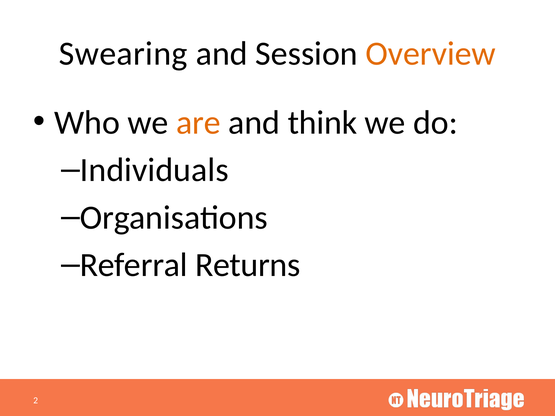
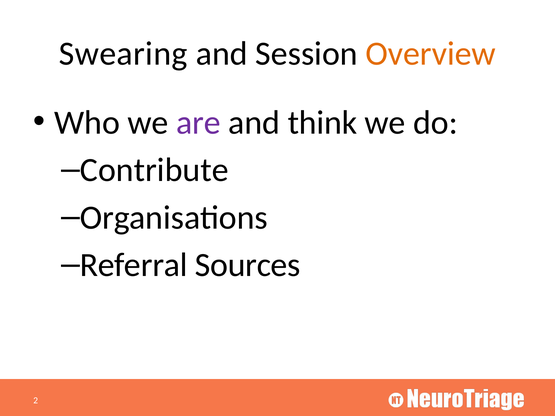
are colour: orange -> purple
Individuals: Individuals -> Contribute
Returns: Returns -> Sources
